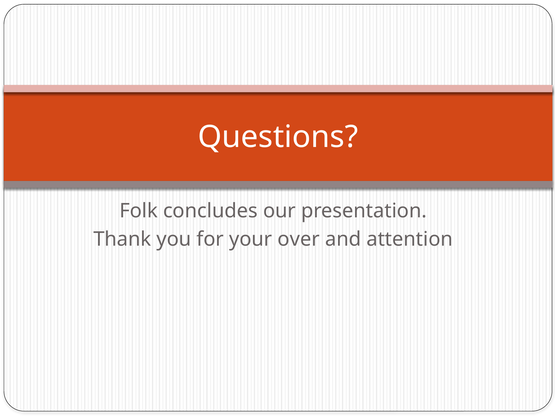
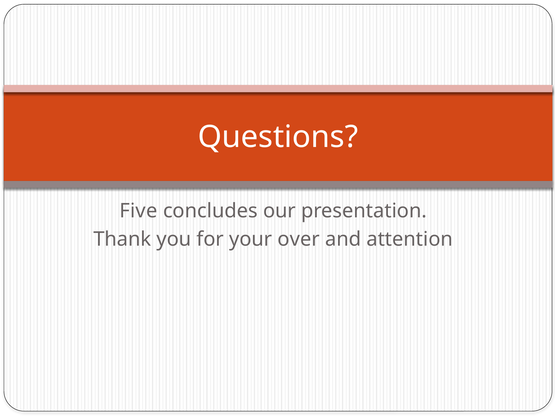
Folk: Folk -> Five
